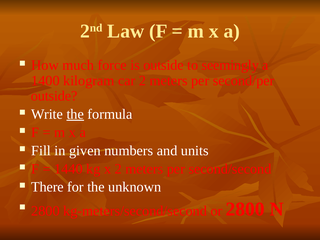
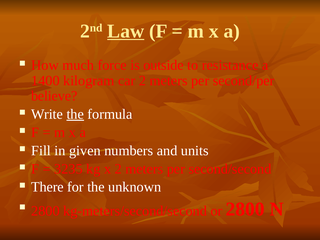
Law underline: none -> present
seemingly: seemingly -> resistance
outside at (54, 96): outside -> believe
1440: 1440 -> 3235
